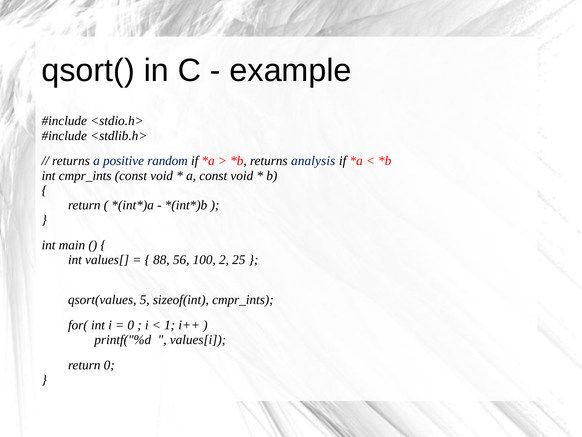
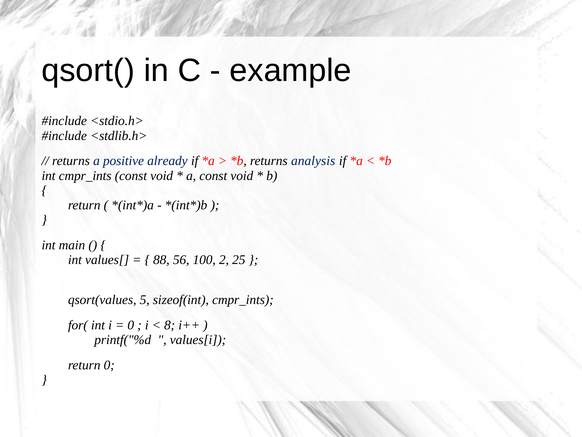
random: random -> already
1: 1 -> 8
